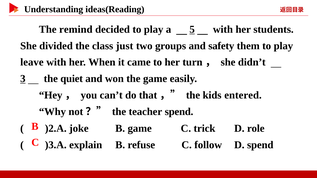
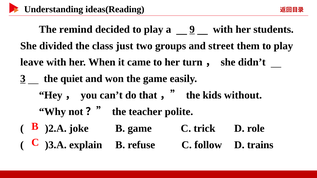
5: 5 -> 9
safety: safety -> street
entered: entered -> without
teacher spend: spend -> polite
D spend: spend -> trains
